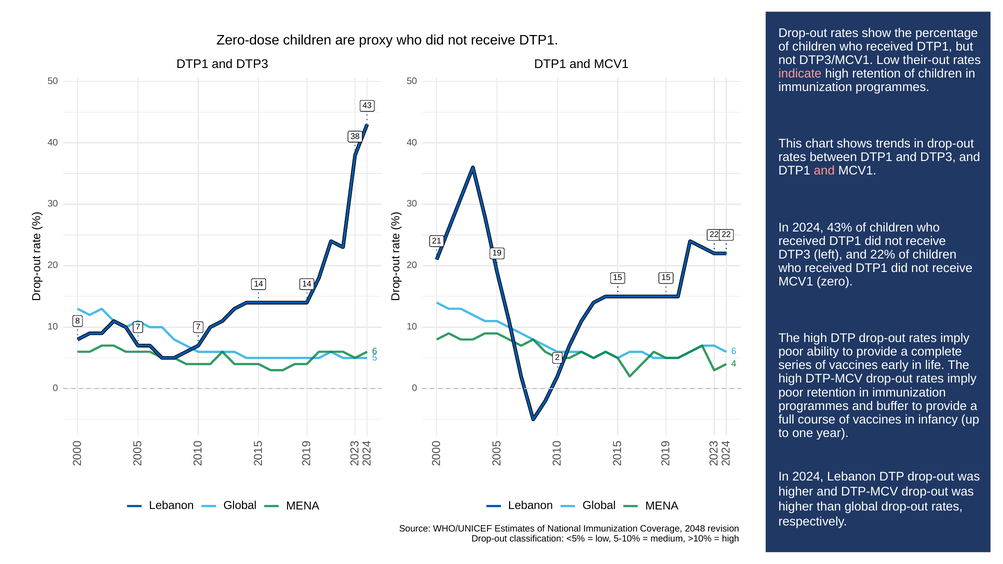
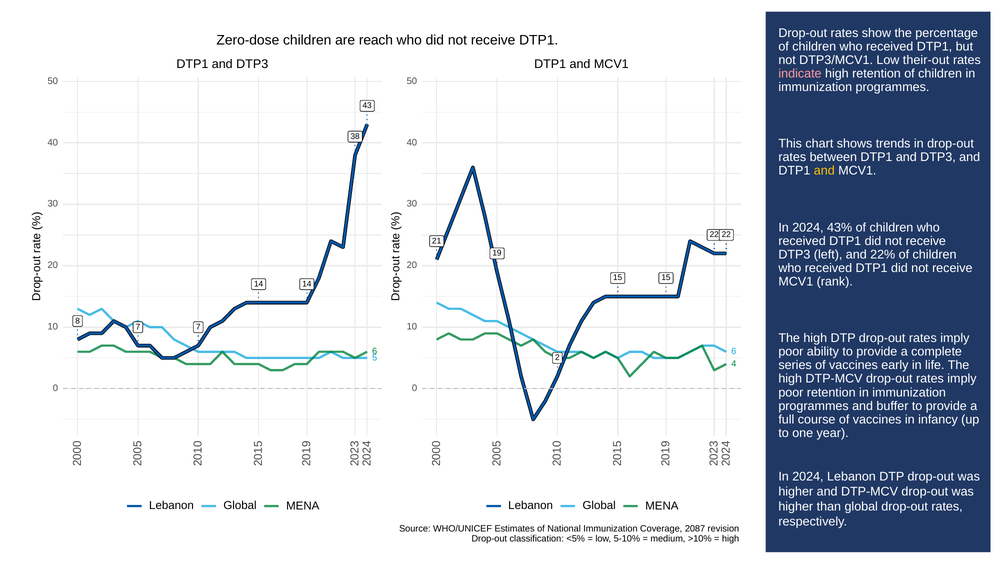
proxy: proxy -> reach
and at (824, 171) colour: pink -> yellow
zero: zero -> rank
2048: 2048 -> 2087
